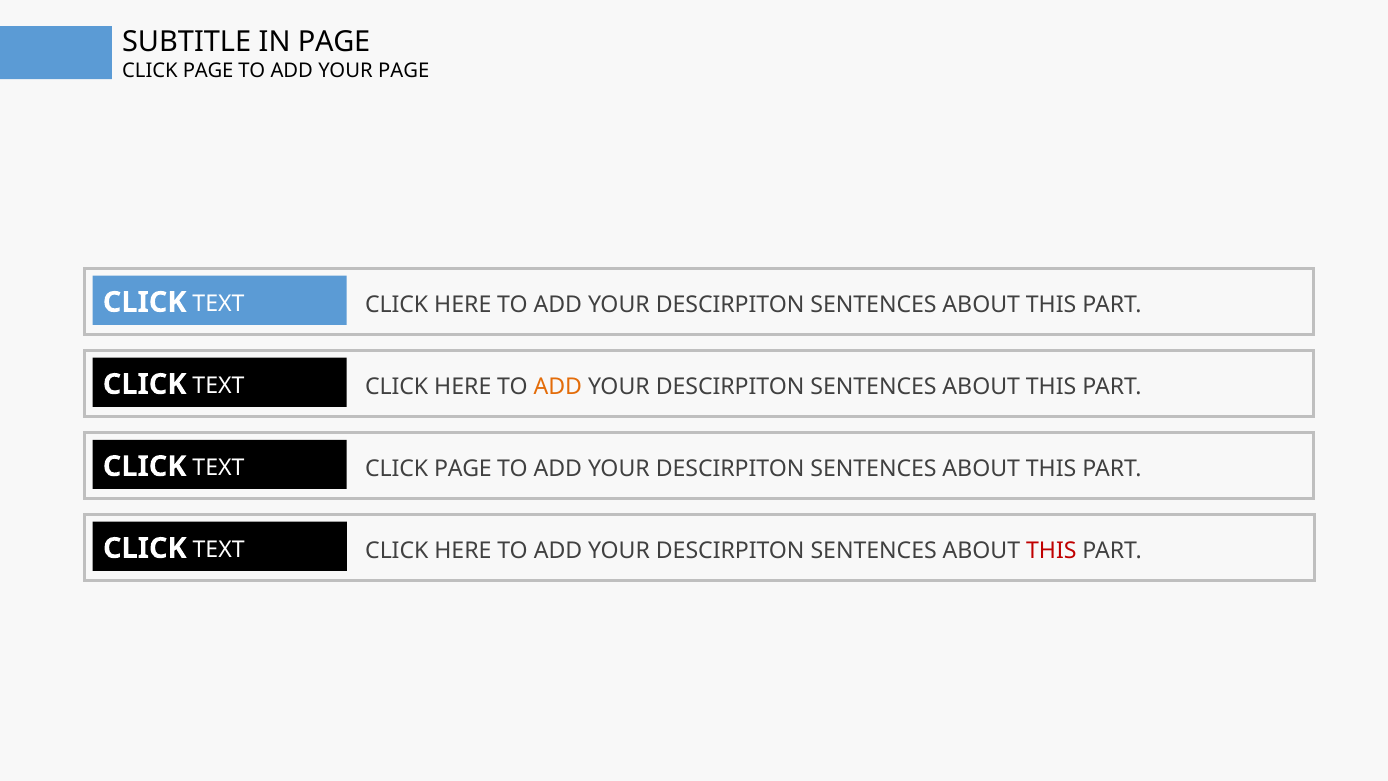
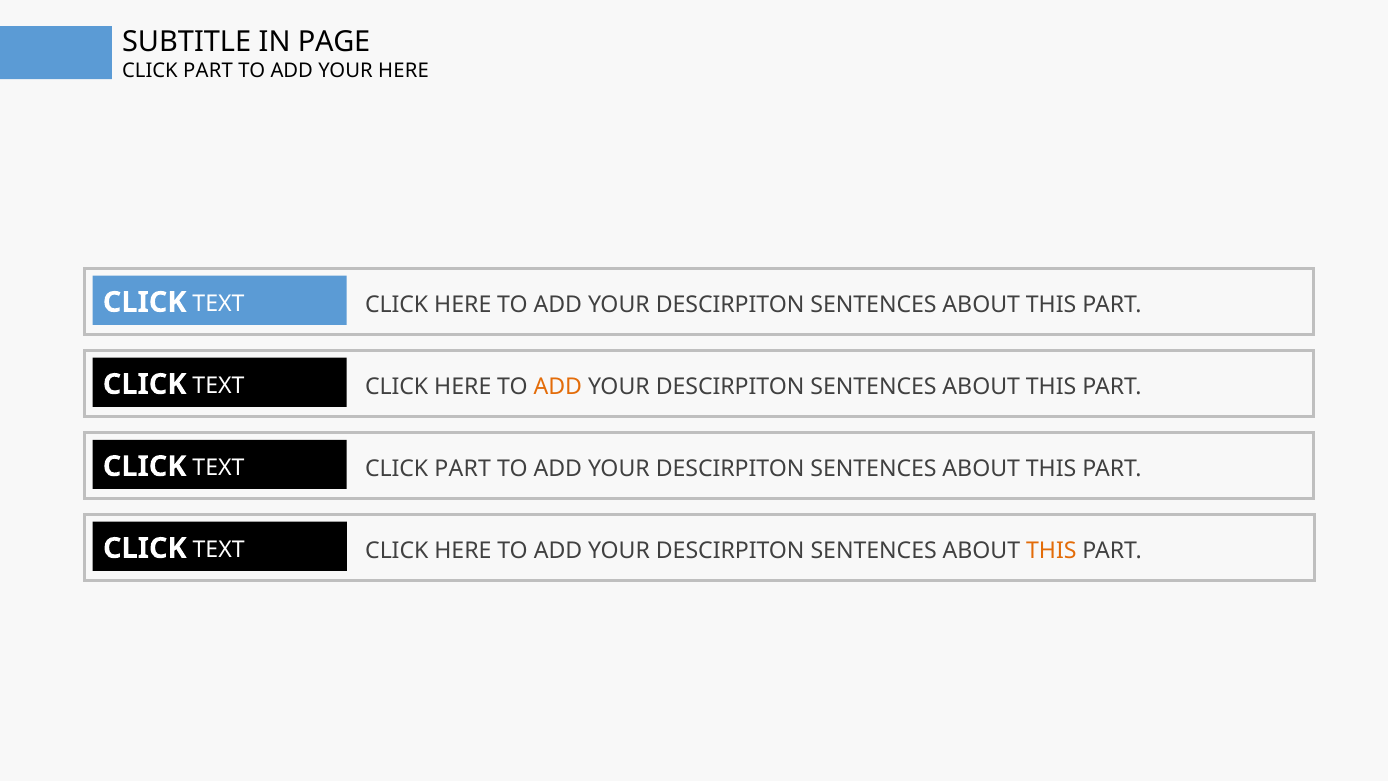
PAGE at (208, 71): PAGE -> PART
YOUR PAGE: PAGE -> HERE
PAGE at (463, 468): PAGE -> PART
THIS at (1051, 550) colour: red -> orange
